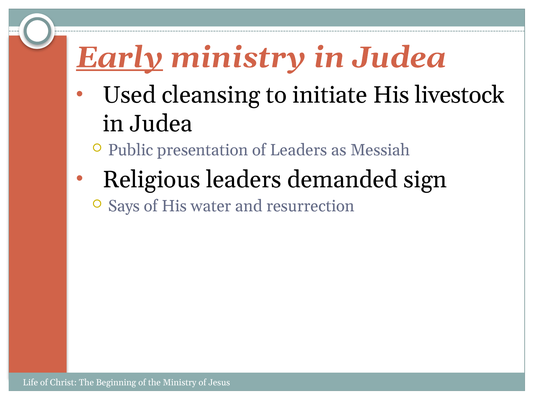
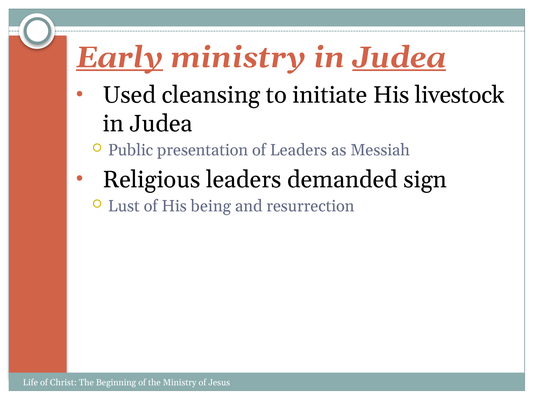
Judea at (399, 58) underline: none -> present
Says: Says -> Lust
water: water -> being
